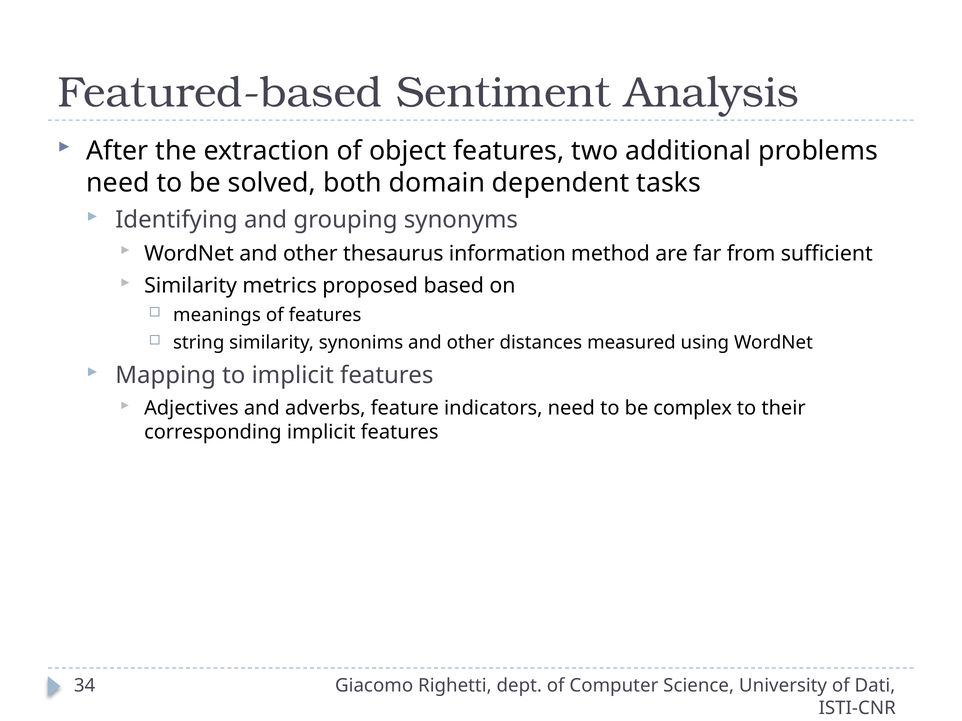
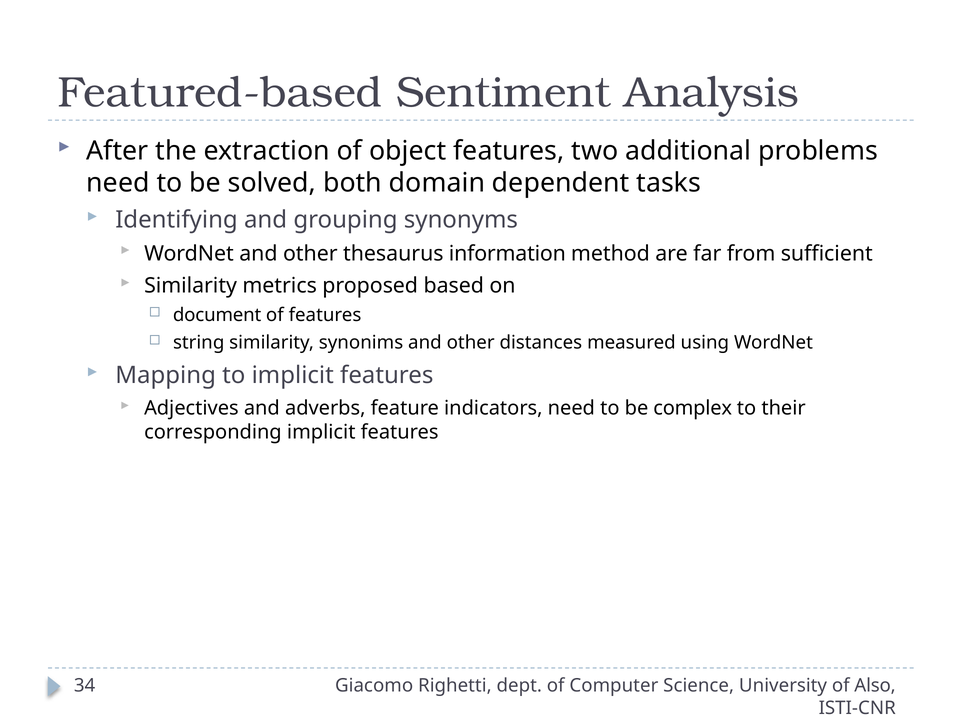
meanings: meanings -> document
Dati: Dati -> Also
